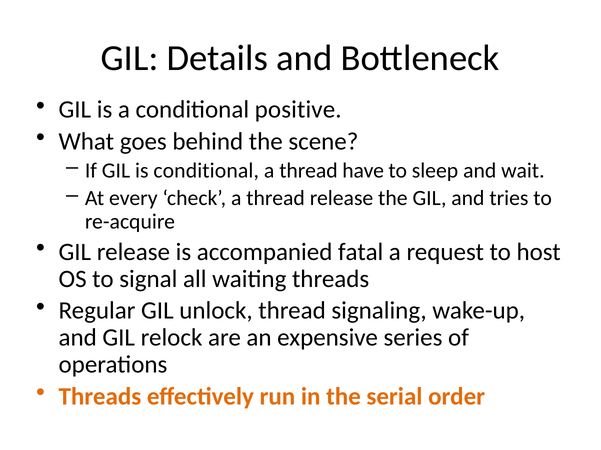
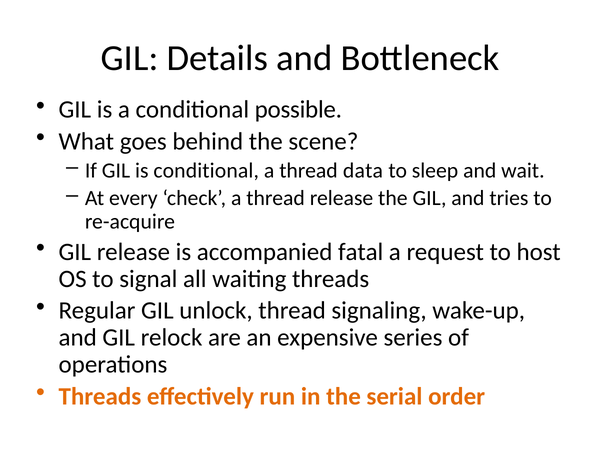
positive: positive -> possible
have: have -> data
